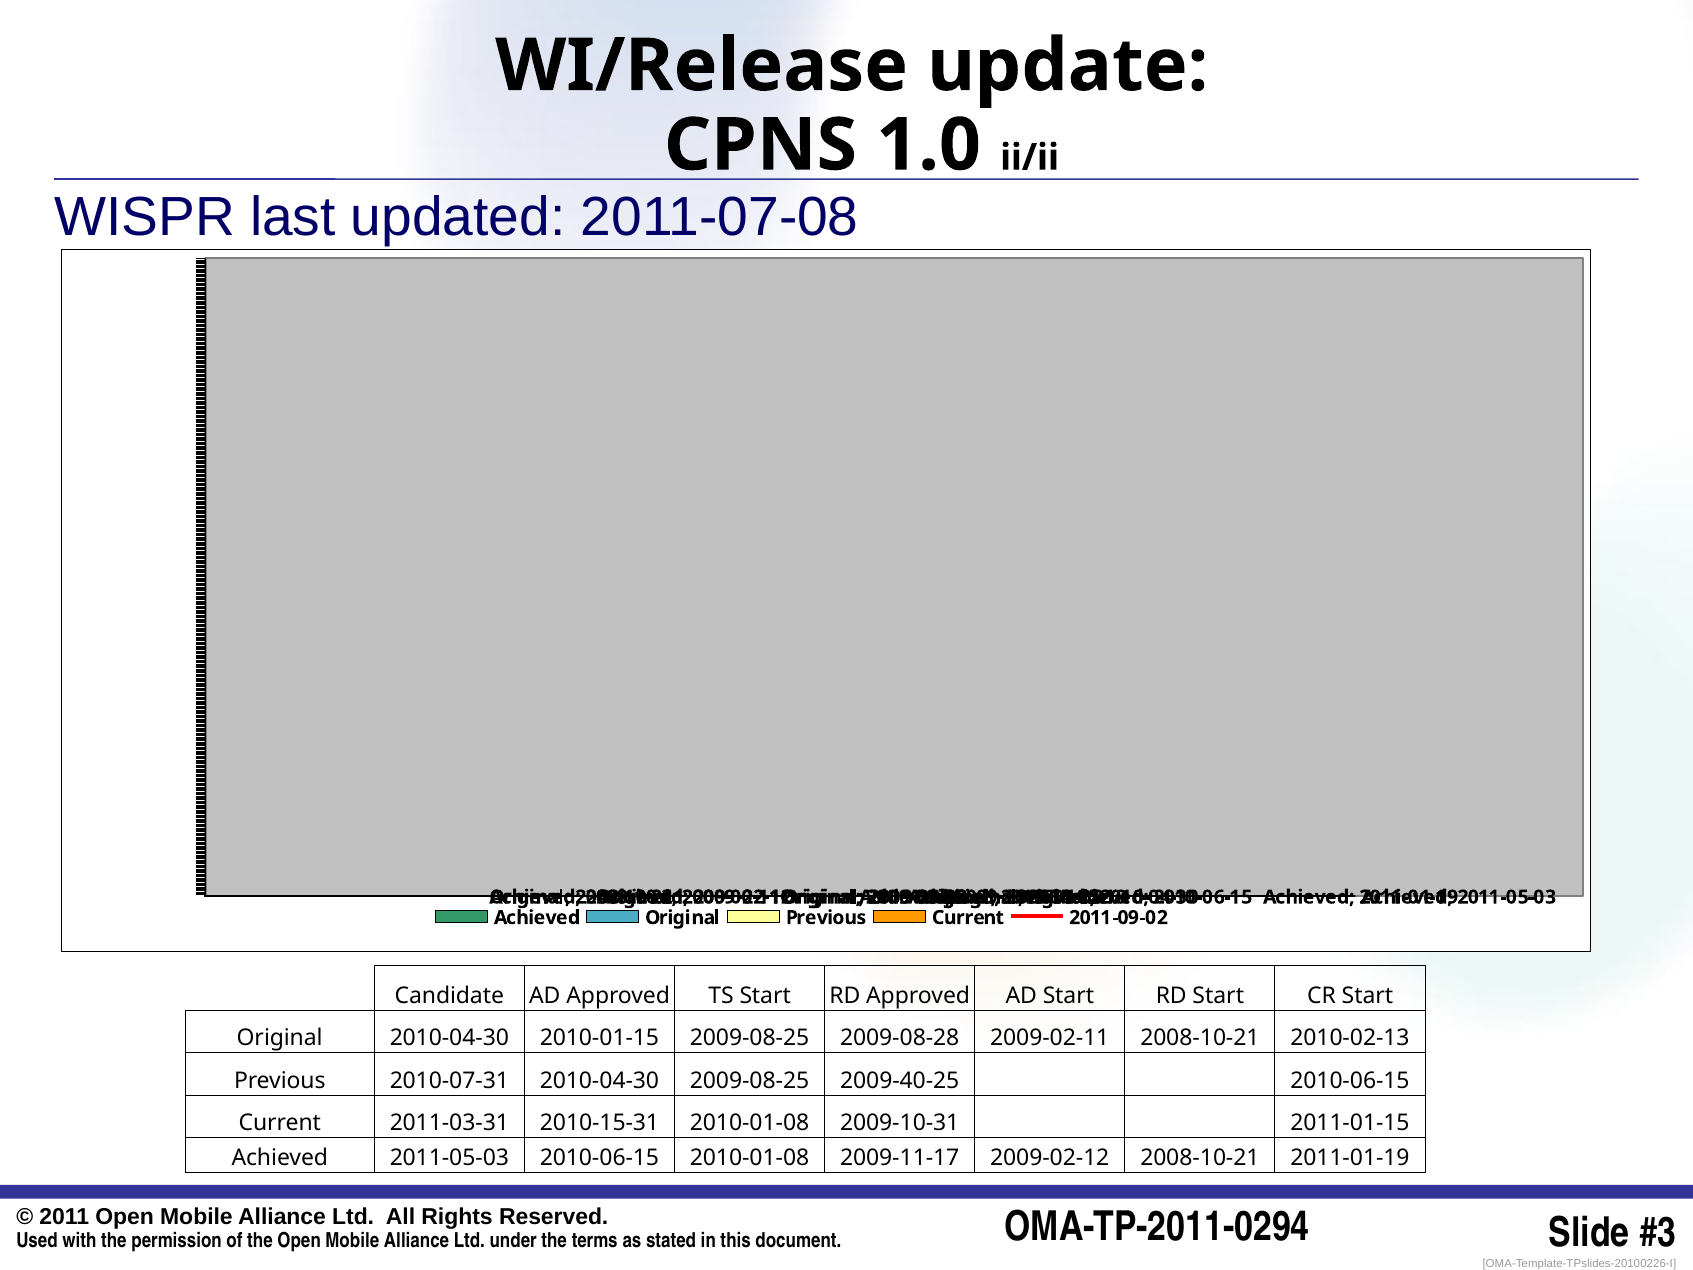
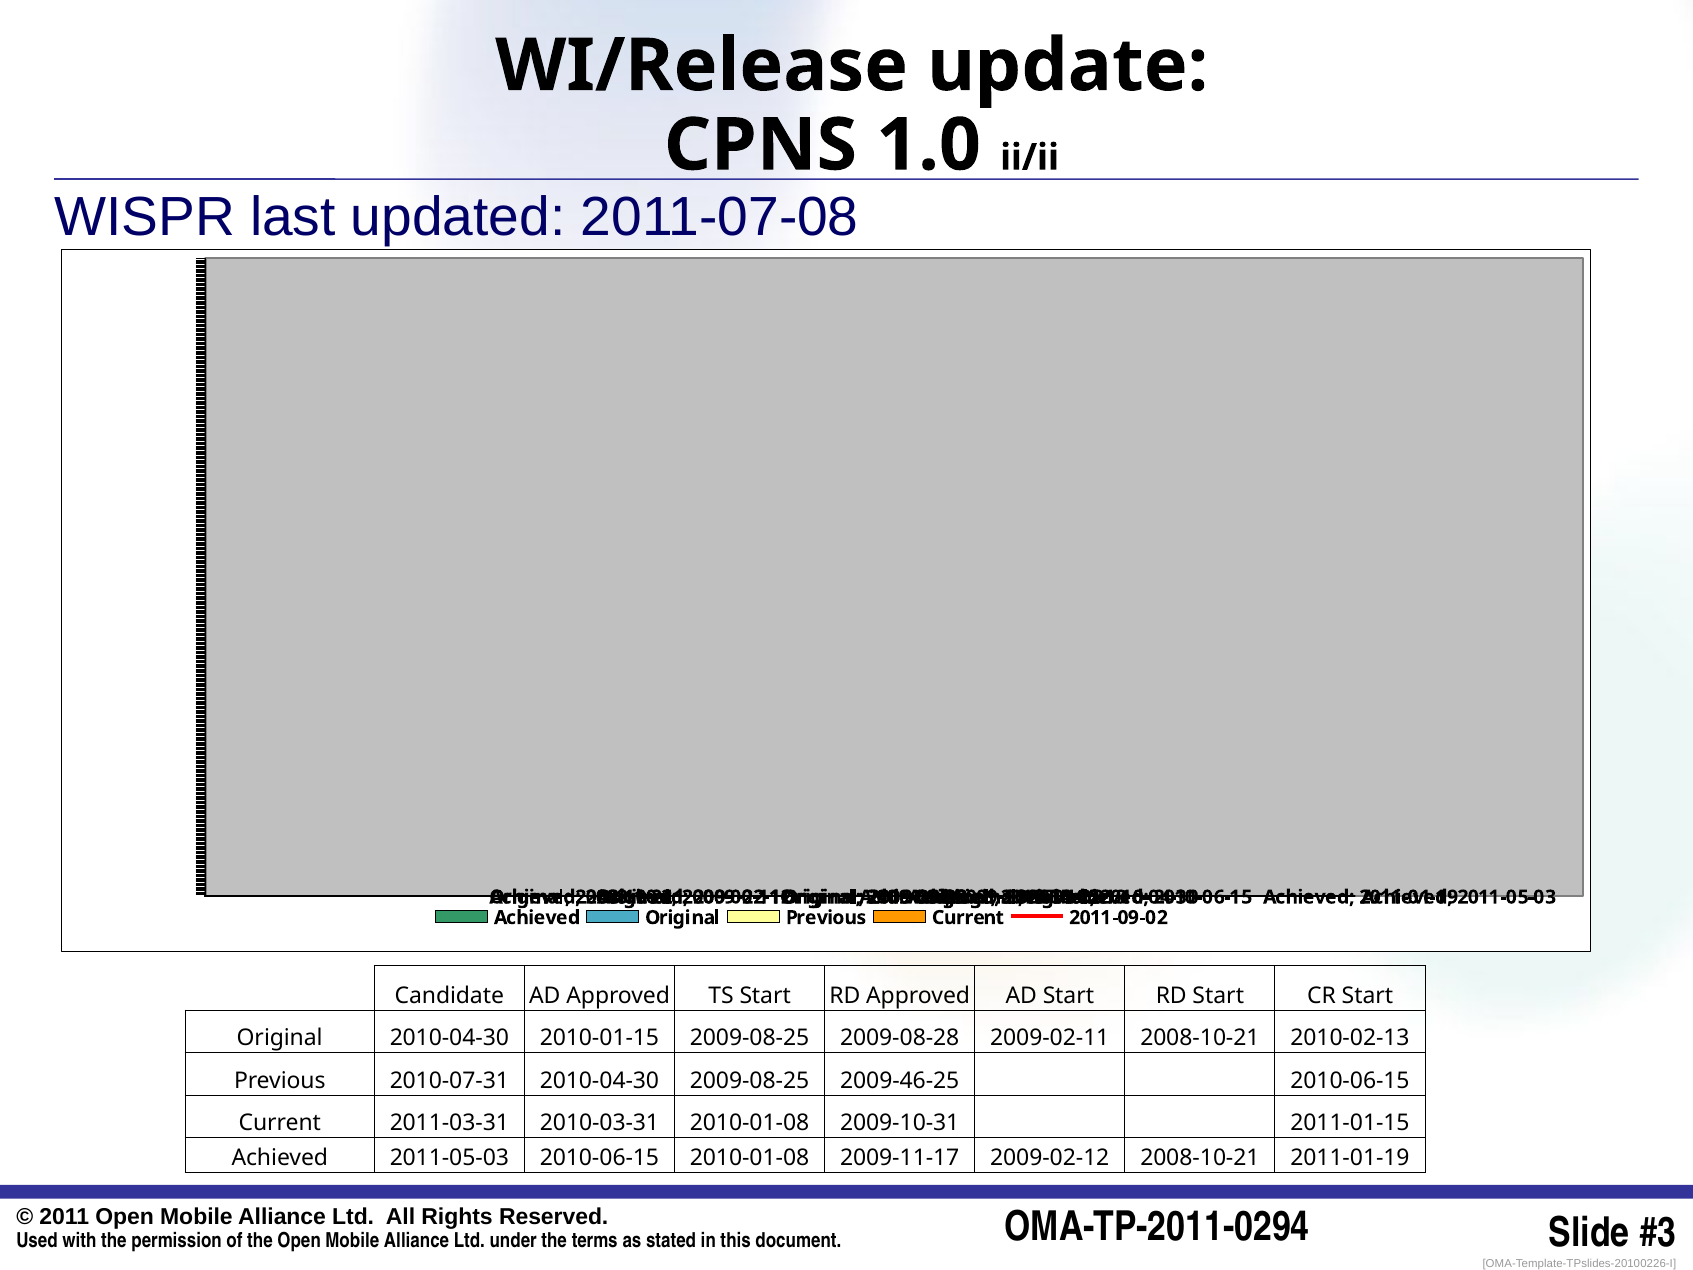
2009-40-25: 2009-40-25 -> 2009-46-25
2010-15-31: 2010-15-31 -> 2010-03-31
